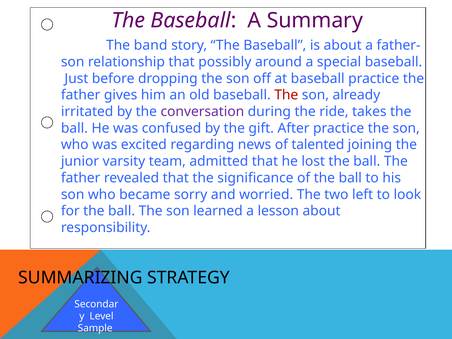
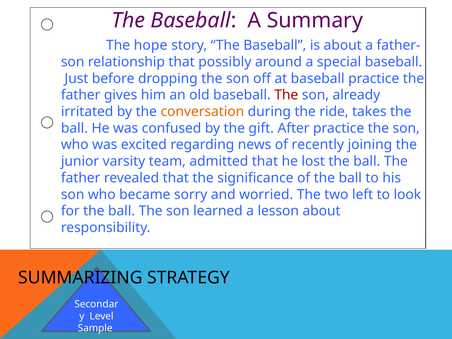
band: band -> hope
conversation colour: purple -> orange
talented: talented -> recently
